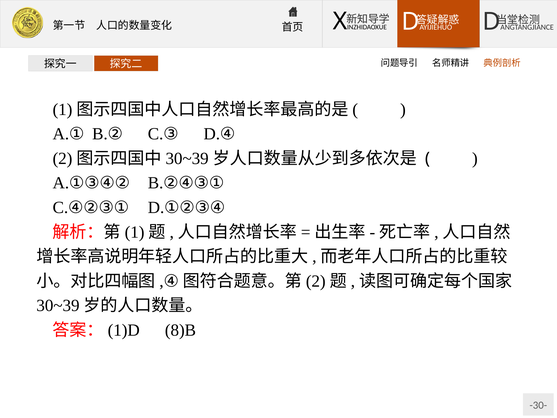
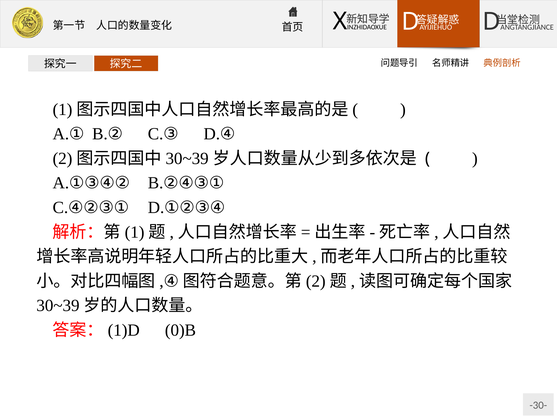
8)B: 8)B -> 0)B
